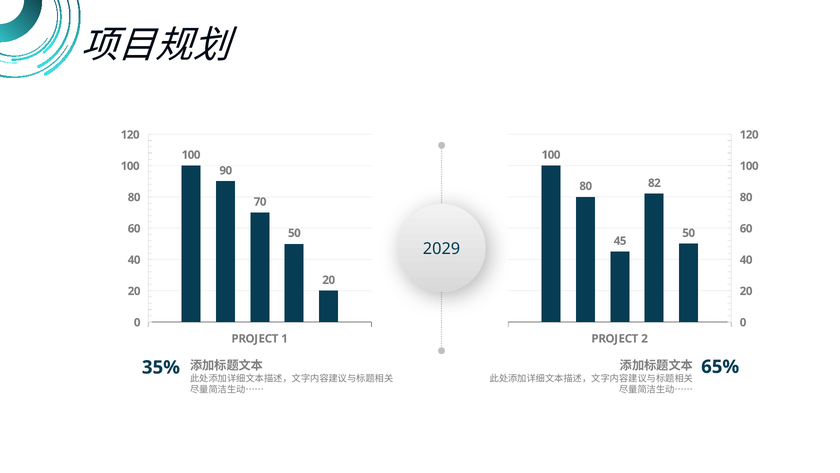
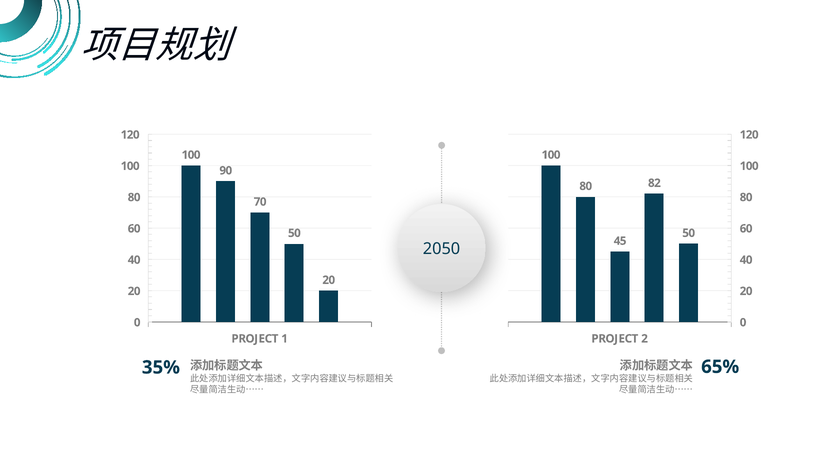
2029: 2029 -> 2050
